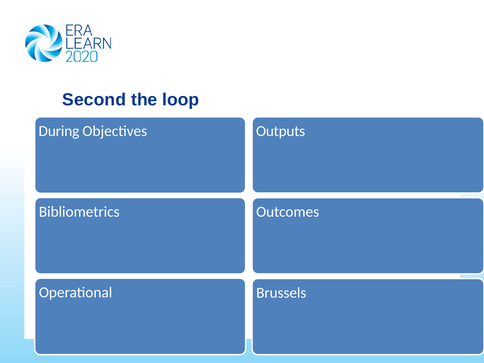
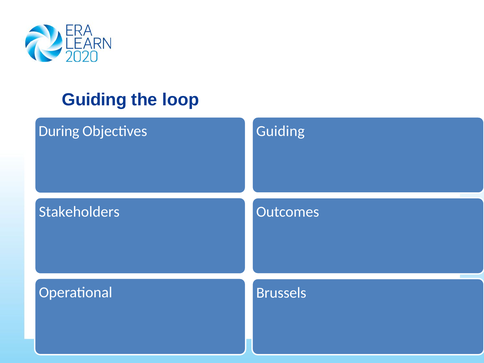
Second at (94, 100): Second -> Guiding
Outputs at (281, 131): Outputs -> Guiding
Bibliometrics: Bibliometrics -> Stakeholders
